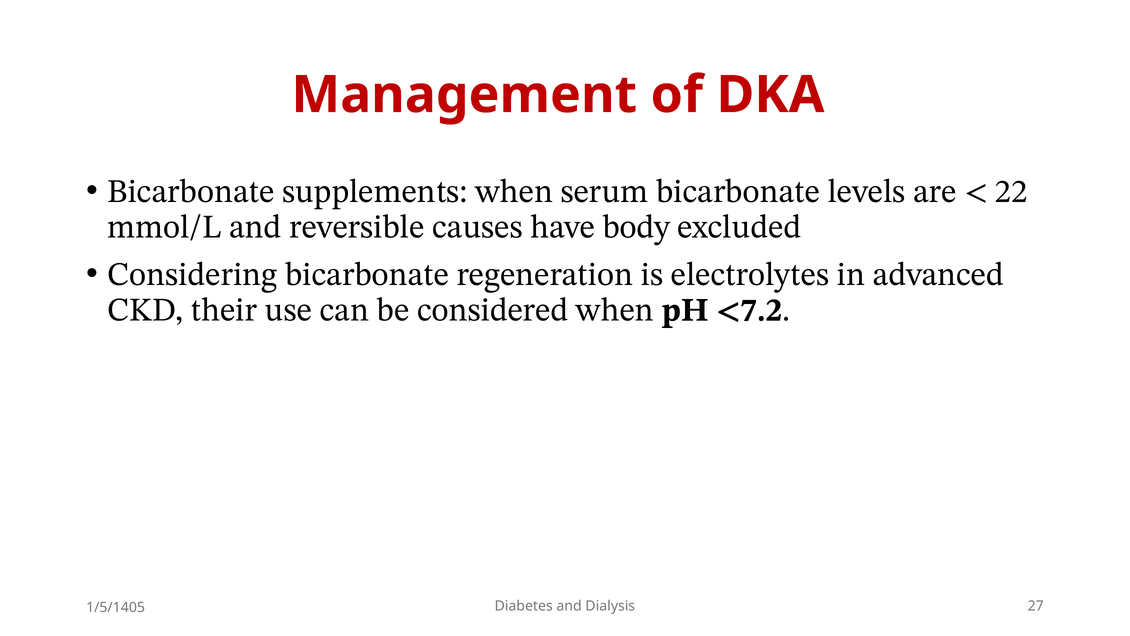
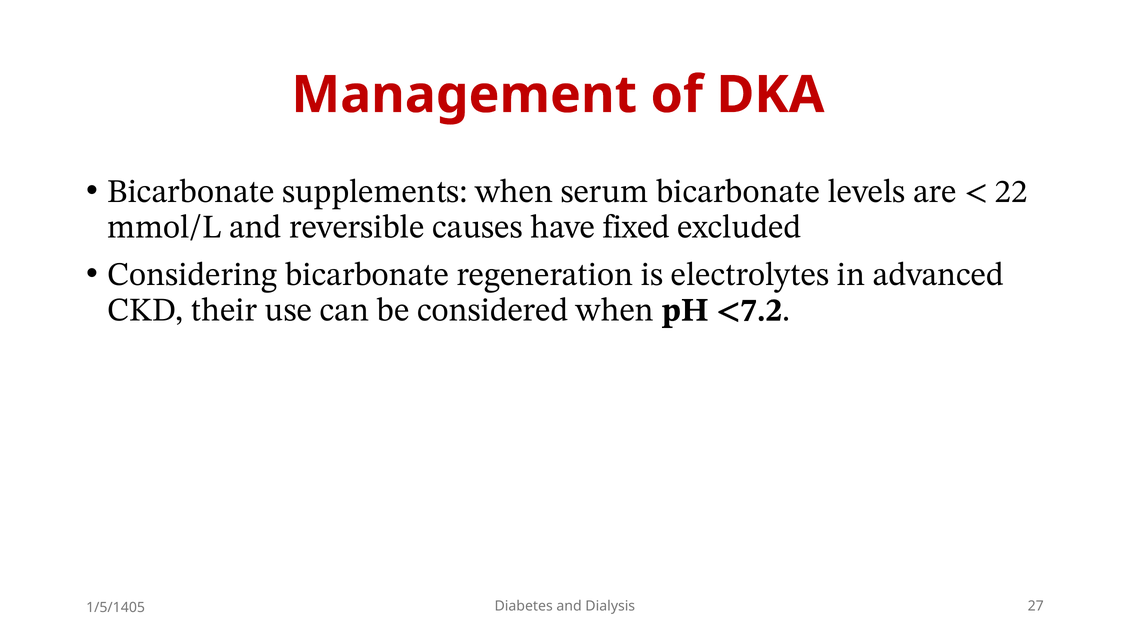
body: body -> fixed
